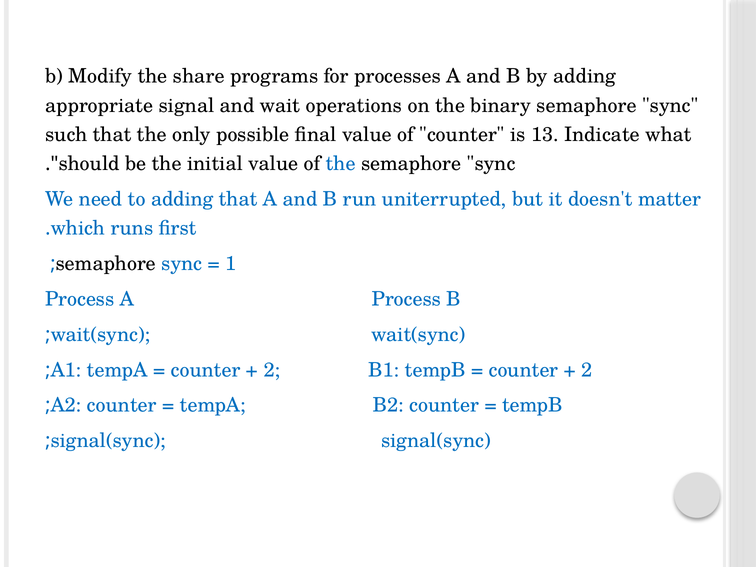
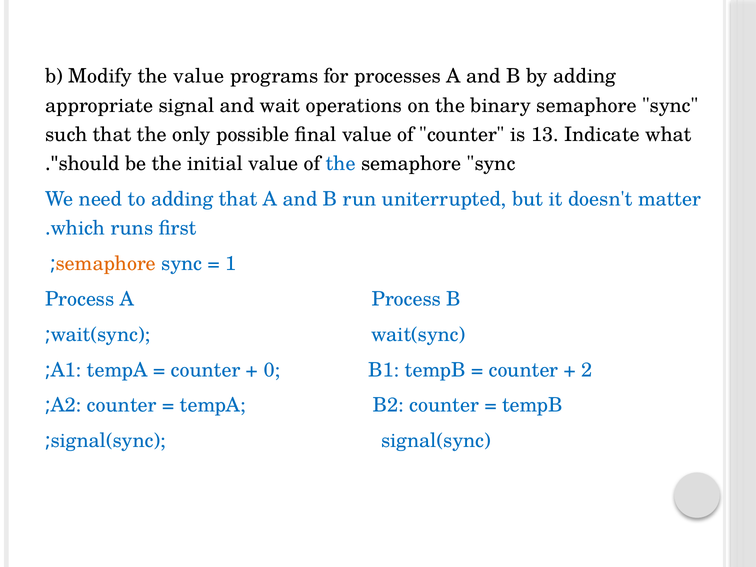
the share: share -> value
semaphore at (106, 264) colour: black -> orange
2 at (272, 370): 2 -> 0
